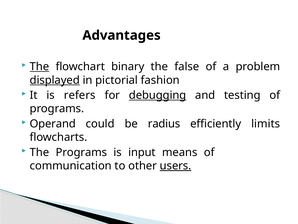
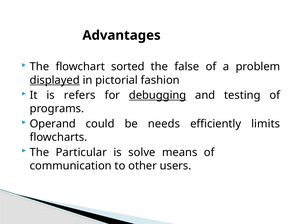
The at (39, 67) underline: present -> none
binary: binary -> sorted
radius: radius -> needs
The Programs: Programs -> Particular
input: input -> solve
users underline: present -> none
